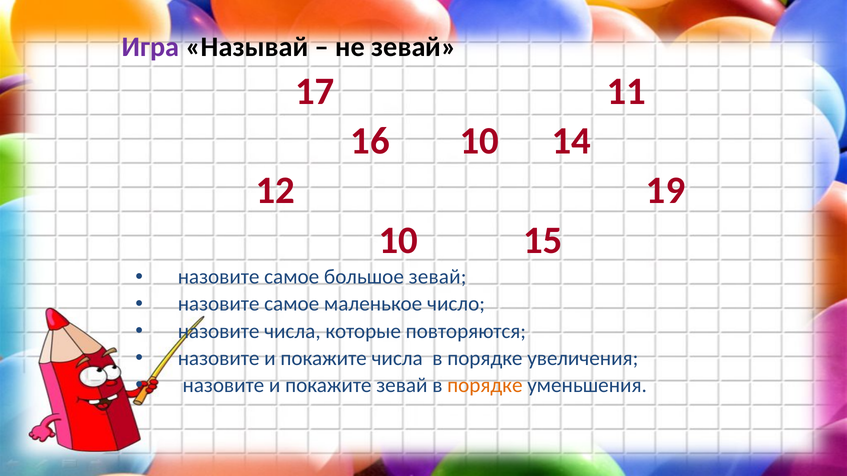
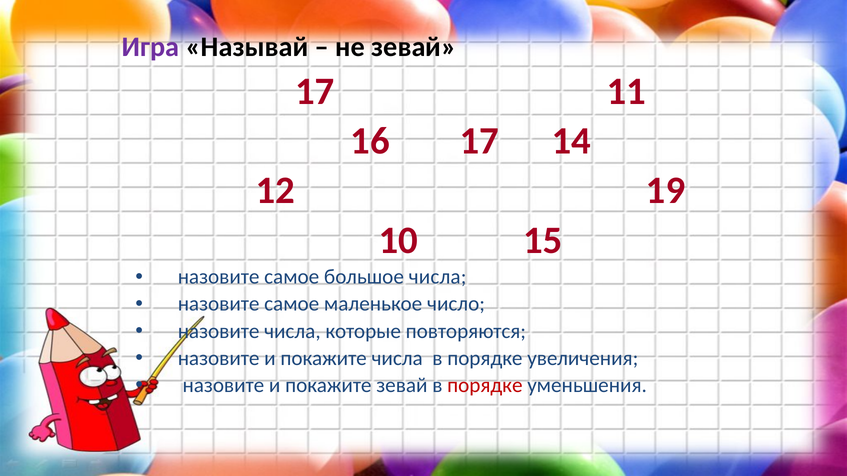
16 10: 10 -> 17
большое зевай: зевай -> числа
порядке at (485, 386) colour: orange -> red
